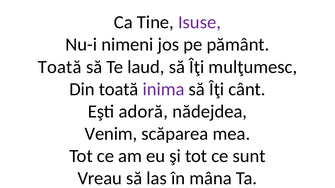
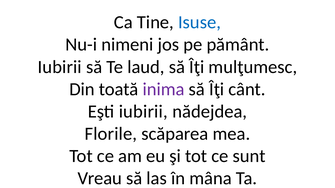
Isuse colour: purple -> blue
Toată at (60, 67): Toată -> Iubirii
Eşti adoră: adoră -> iubirii
Venim: Venim -> Florile
